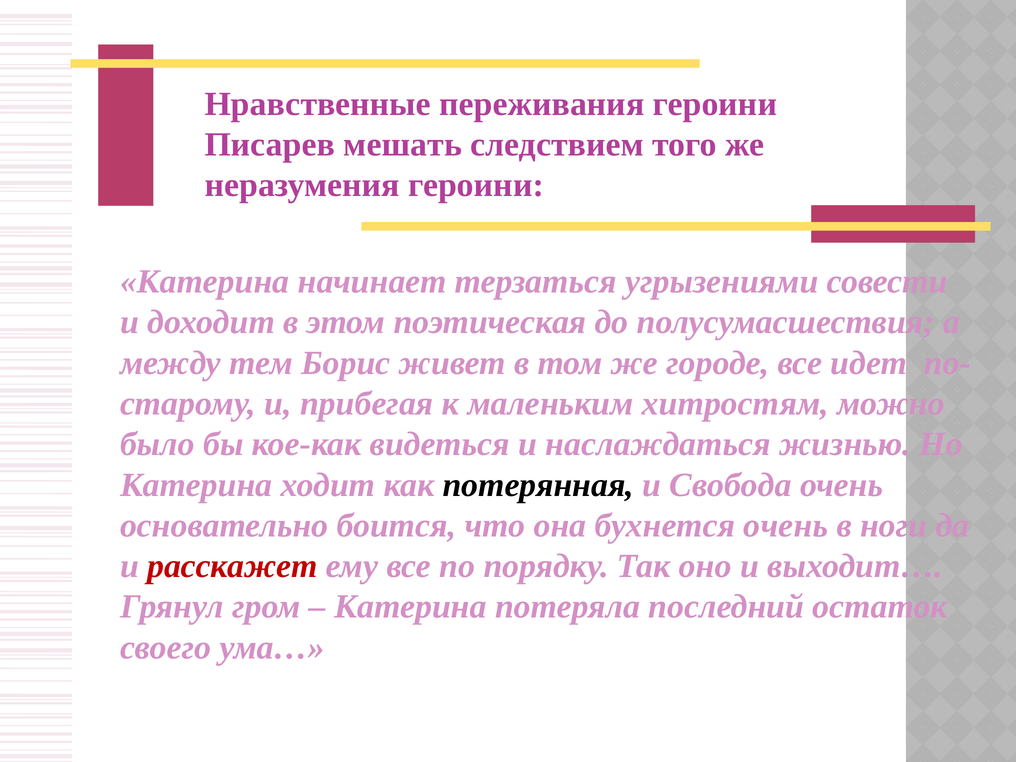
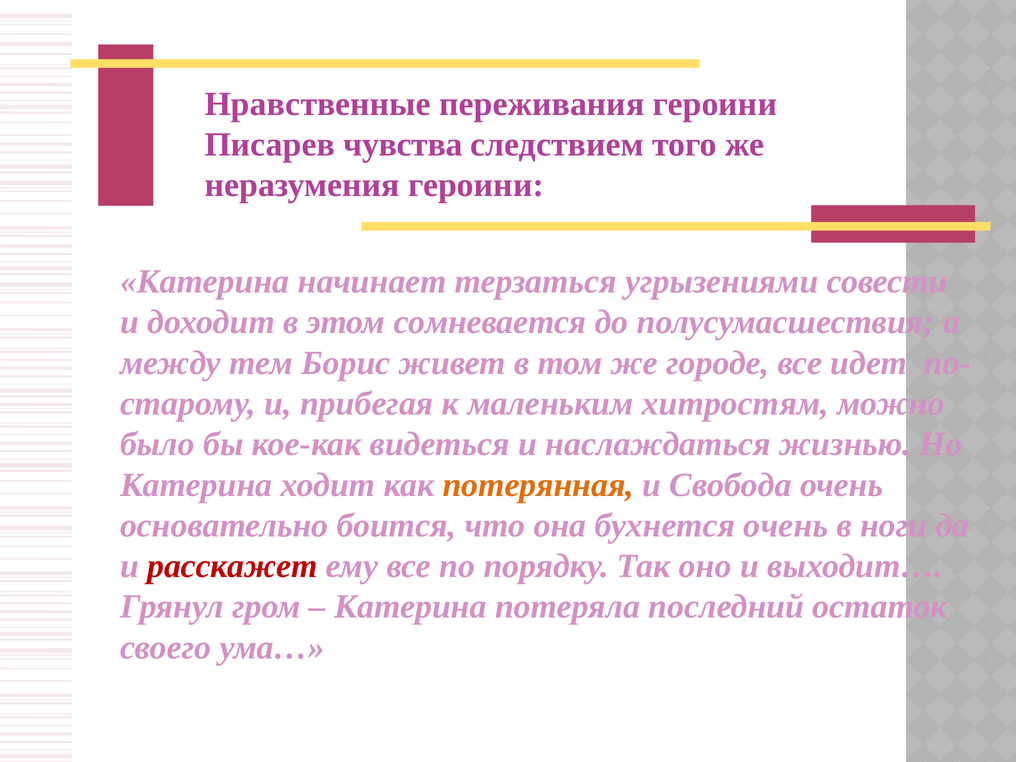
мешать: мешать -> чувства
поэтическая: поэтическая -> сомневается
потерянная colour: black -> orange
